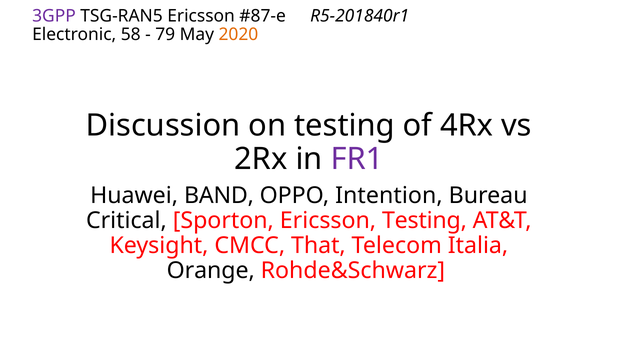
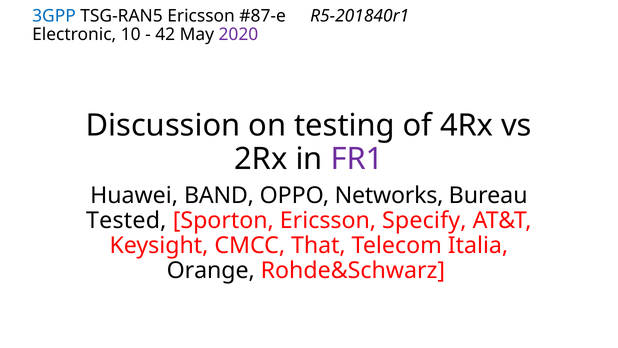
3GPP colour: purple -> blue
58: 58 -> 10
79: 79 -> 42
2020 colour: orange -> purple
Intention: Intention -> Networks
Critical: Critical -> Tested
Ericsson Testing: Testing -> Specify
